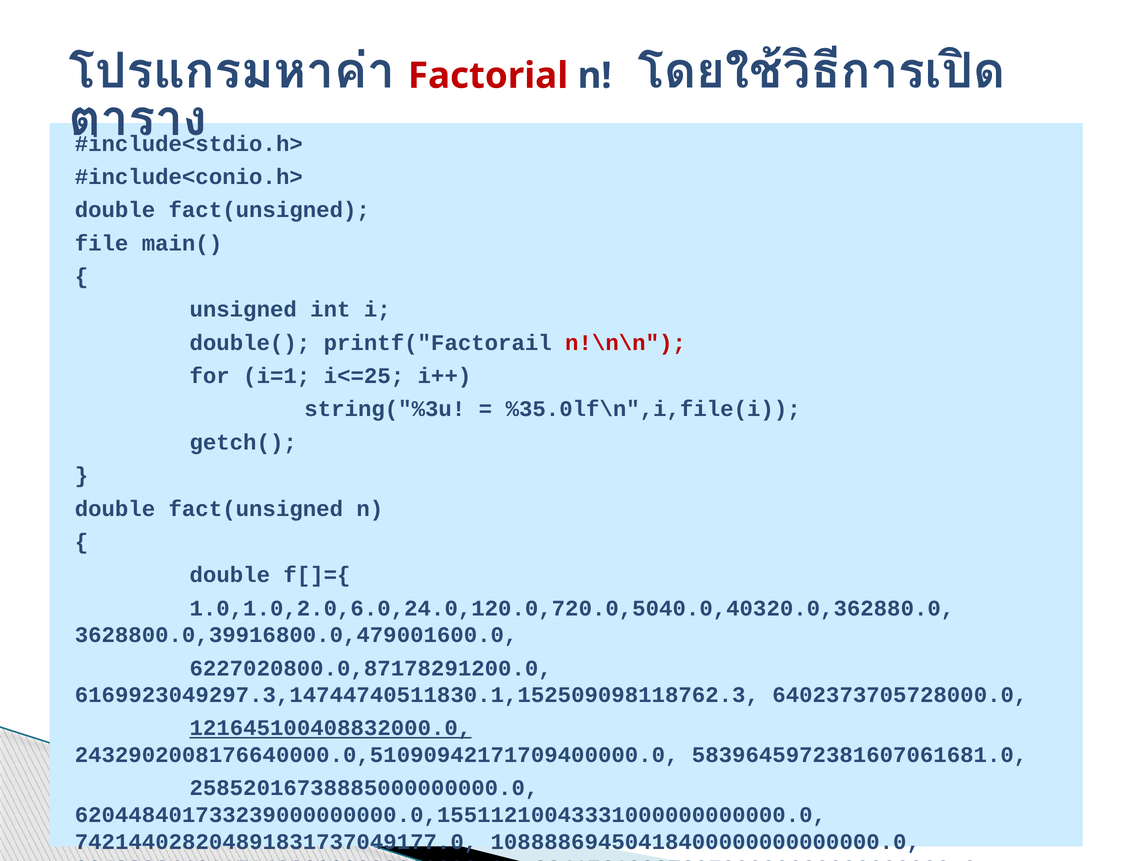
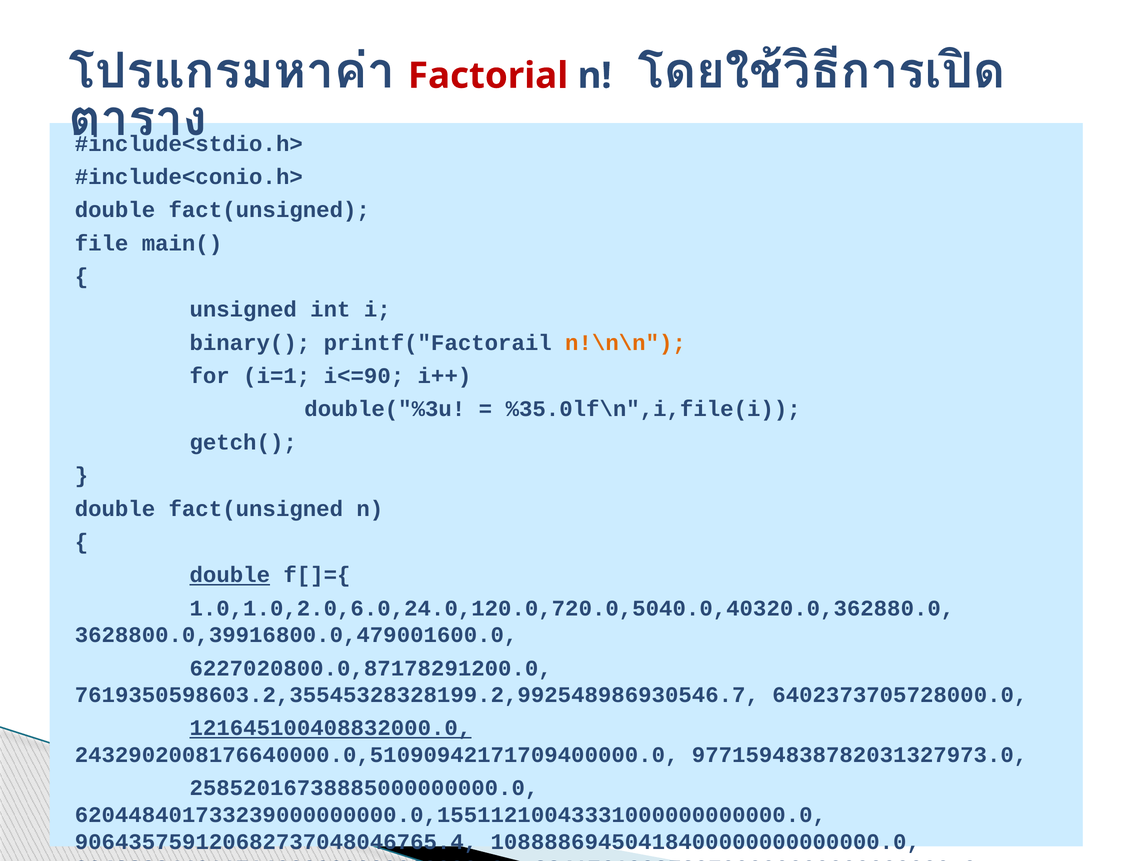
double(: double( -> binary(
n!\n\n colour: red -> orange
i<=25: i<=25 -> i<=90
string("%3u: string("%3u -> double("%3u
double at (230, 575) underline: none -> present
6169923049297.3,14744740511830.1,152509098118762.3: 6169923049297.3,14744740511830.1,152509098118762.3 -> 7619350598603.2,35545328328199.2,992548986930546.7
5839645972381607061681.0: 5839645972381607061681.0 -> 9771594838782031327973.0
742144028204891831737049177.0: 742144028204891831737049177.0 -> 906435759120682737048046765.4
